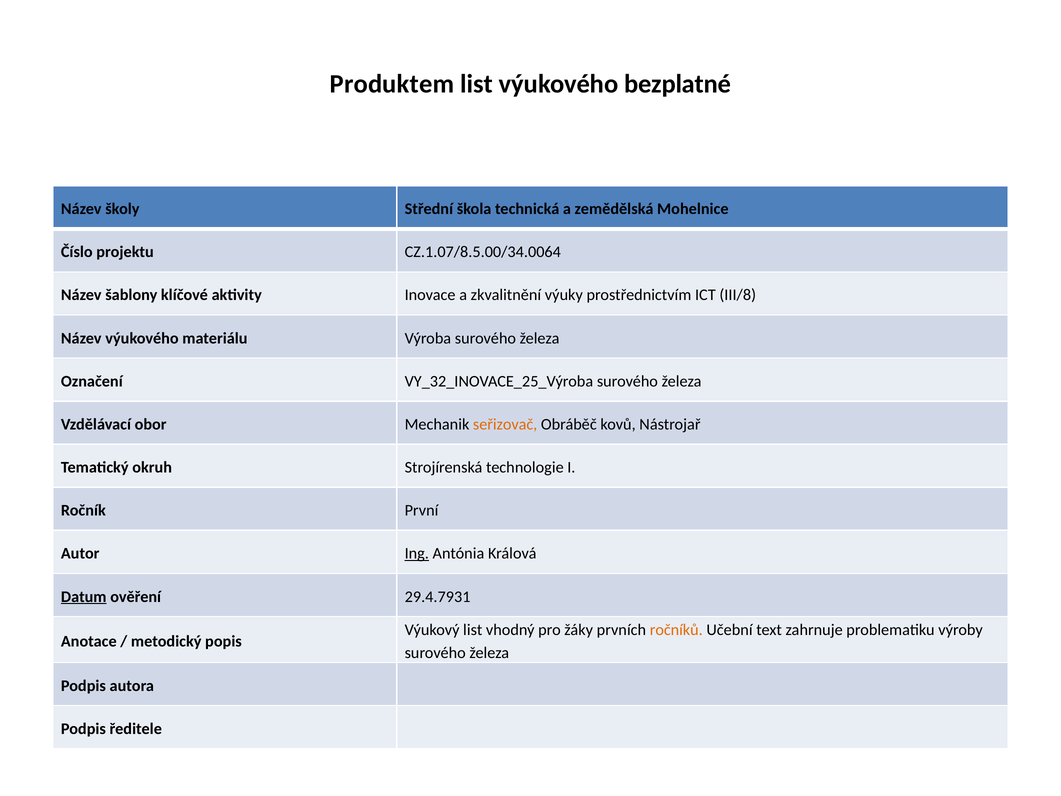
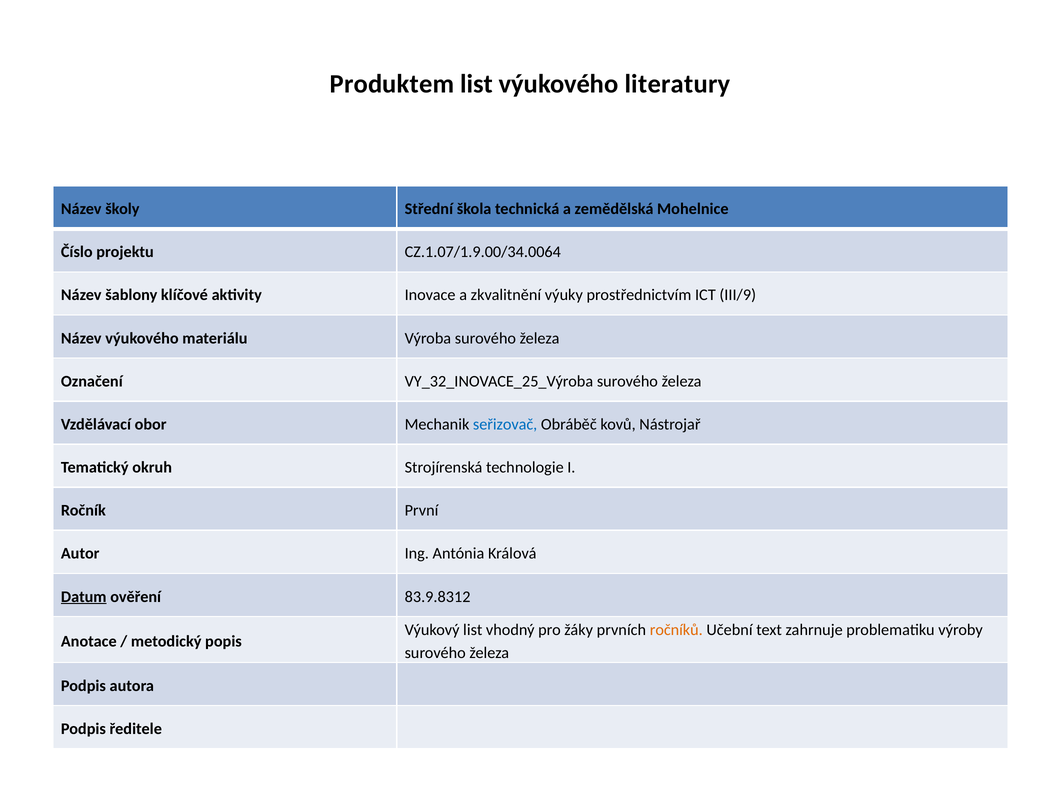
bezplatné: bezplatné -> literatury
CZ.1.07/8.5.00/34.0064: CZ.1.07/8.5.00/34.0064 -> CZ.1.07/1.9.00/34.0064
III/8: III/8 -> III/9
seřizovač colour: orange -> blue
Ing underline: present -> none
29.4.7931: 29.4.7931 -> 83.9.8312
